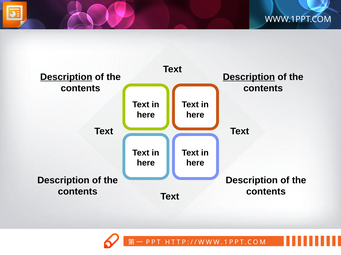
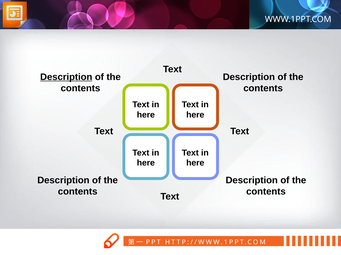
Description at (249, 77) underline: present -> none
